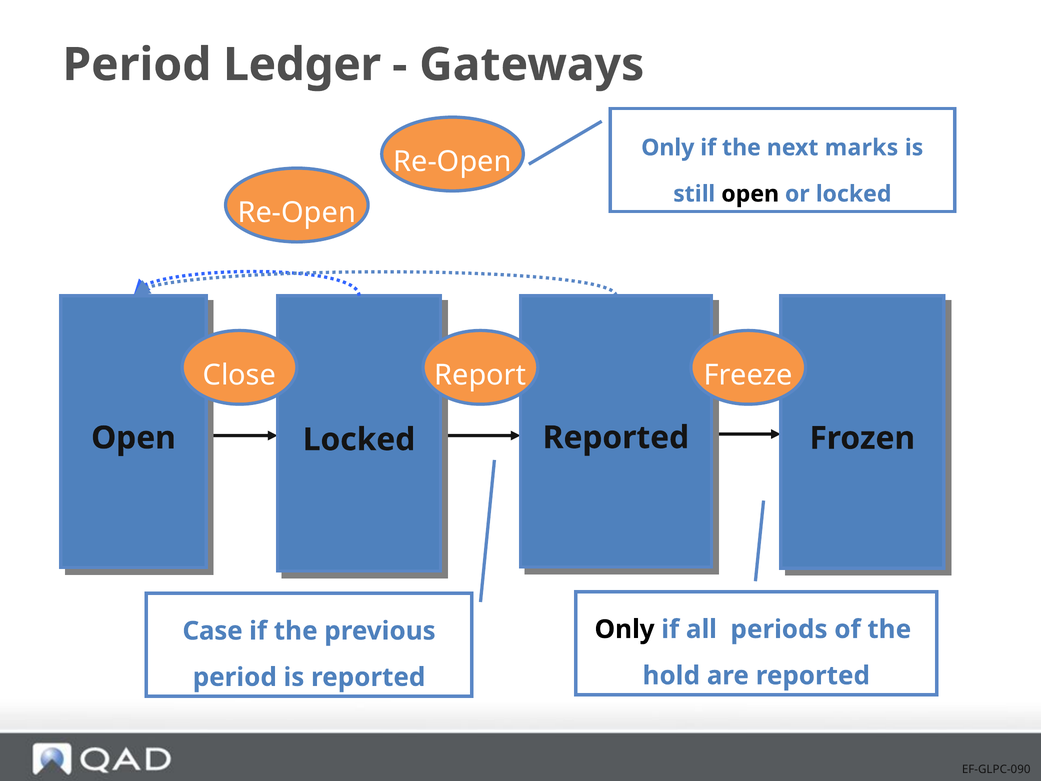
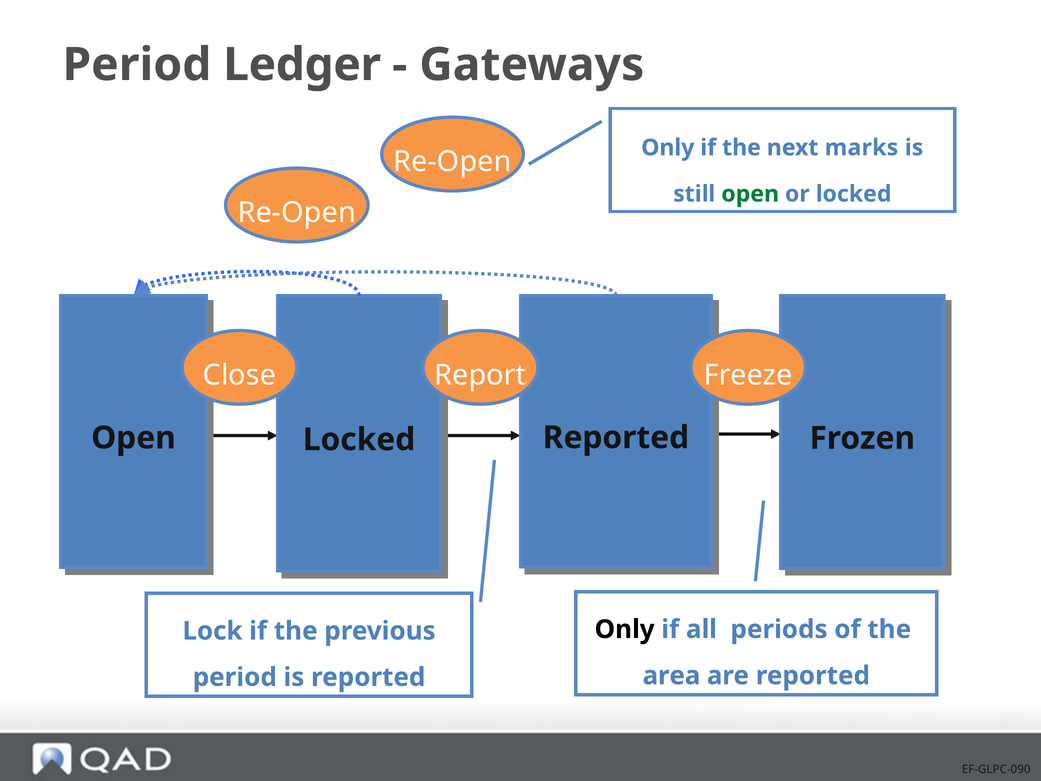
open at (750, 194) colour: black -> green
Case: Case -> Lock
hold: hold -> area
